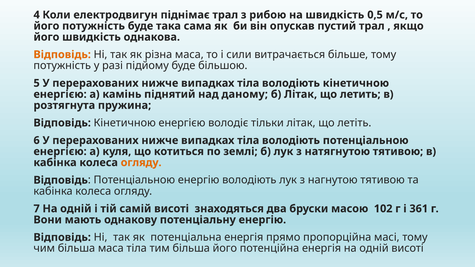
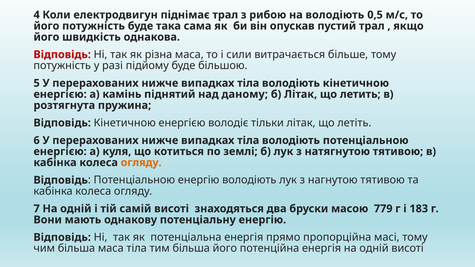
на швидкість: швидкість -> володіють
Відповідь at (62, 55) colour: orange -> red
102: 102 -> 779
361: 361 -> 183
